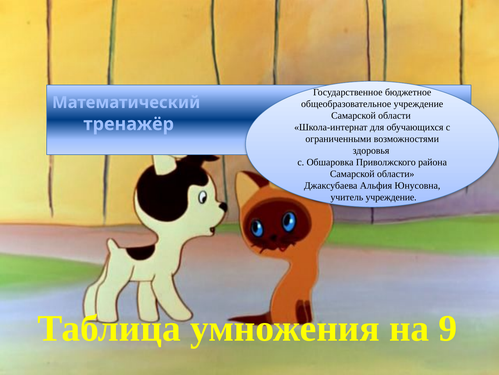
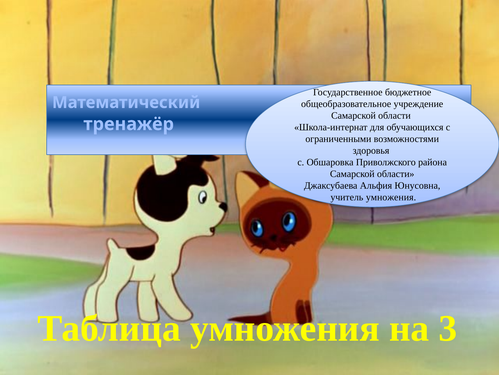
учитель учреждение: учреждение -> умножения
9: 9 -> 3
